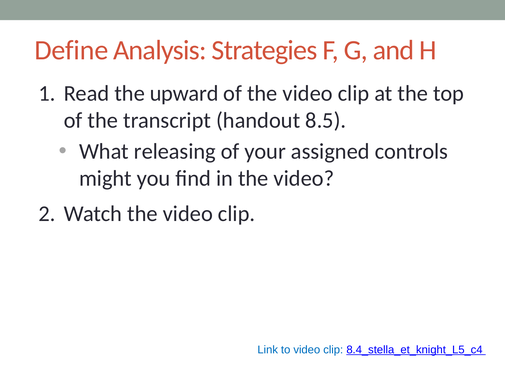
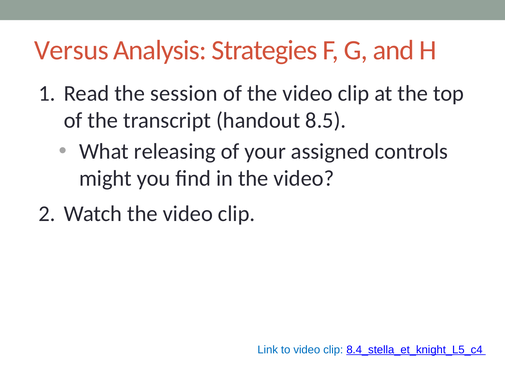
Define: Define -> Versus
upward: upward -> session
